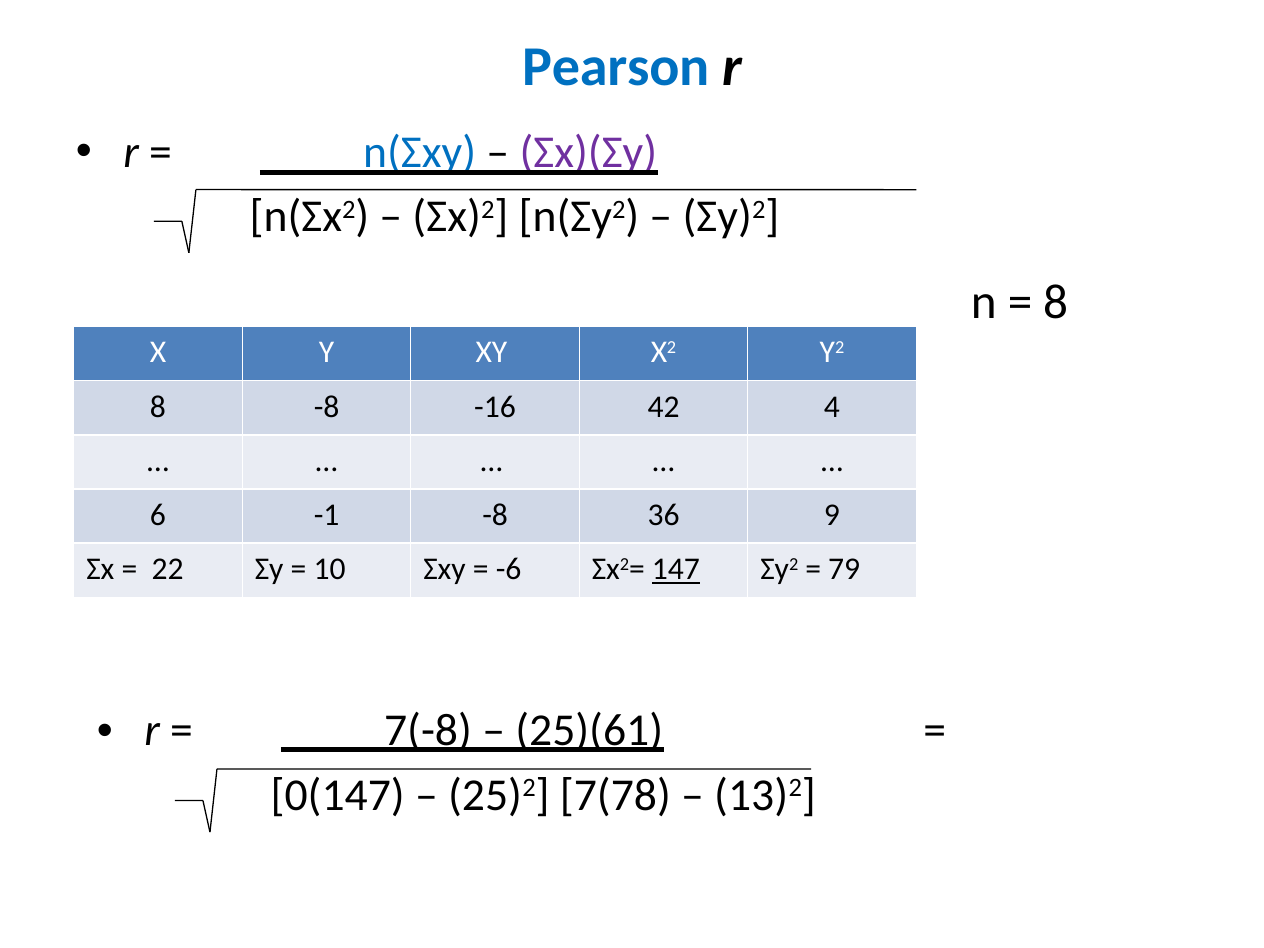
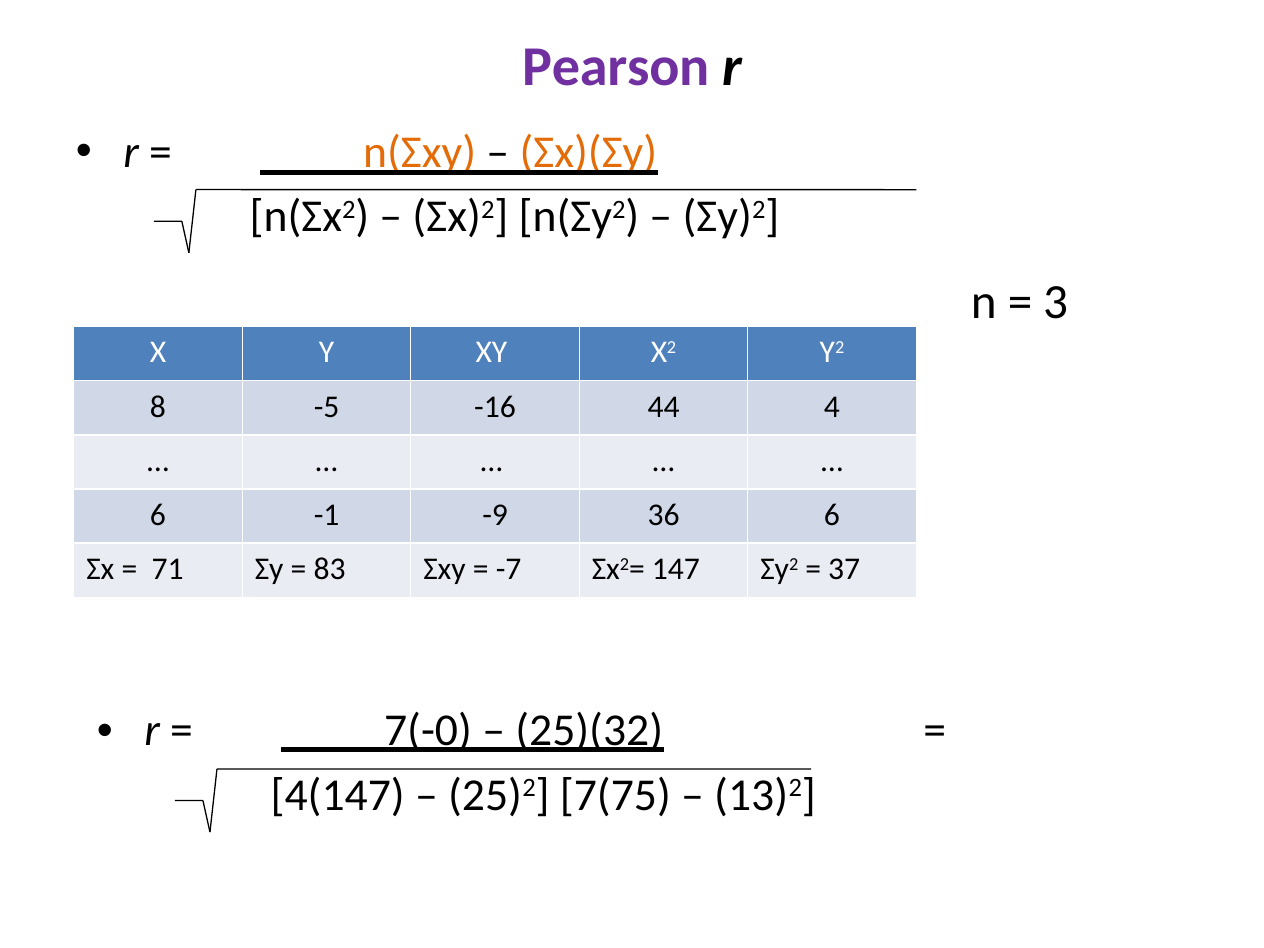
Pearson colour: blue -> purple
n(Σxy colour: blue -> orange
Σx)(Σy colour: purple -> orange
8 at (1056, 302): 8 -> 3
8 -8: -8 -> -5
42: 42 -> 44
-1 -8: -8 -> -9
36 9: 9 -> 6
22: 22 -> 71
10: 10 -> 83
-6: -6 -> -7
147 underline: present -> none
79: 79 -> 37
7(-8: 7(-8 -> 7(-0
25)(61: 25)(61 -> 25)(32
0(147: 0(147 -> 4(147
7(78: 7(78 -> 7(75
